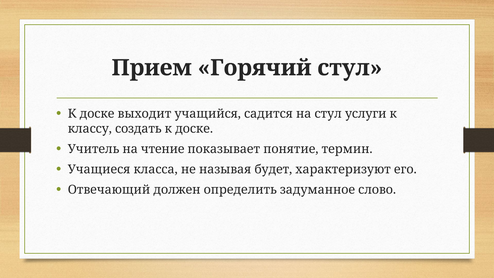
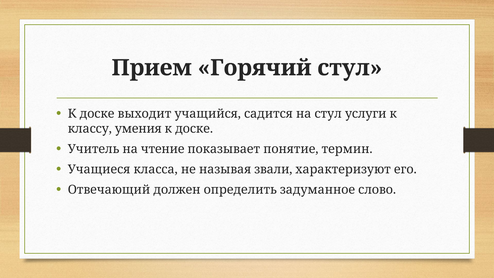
создать: создать -> умения
будет: будет -> звали
